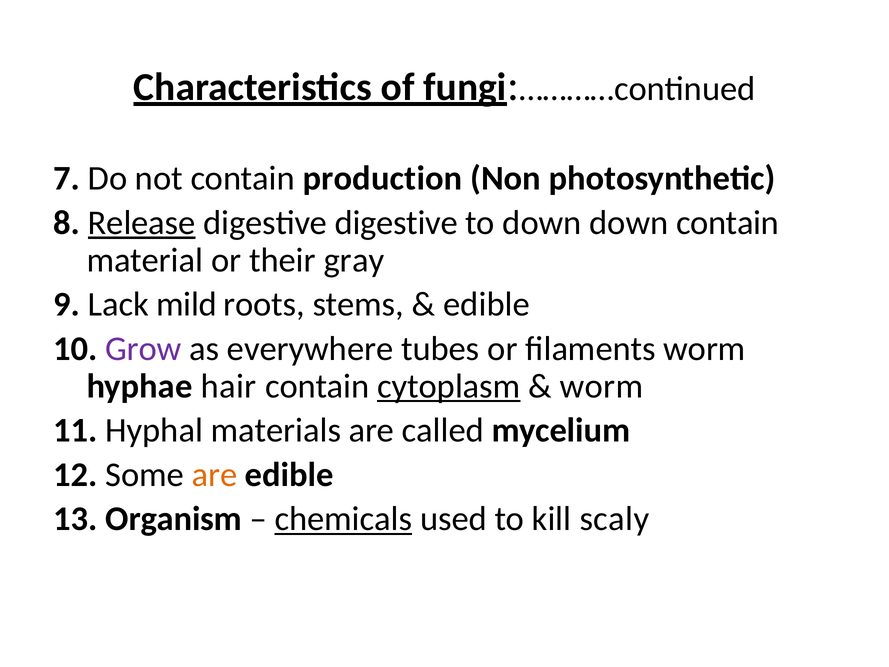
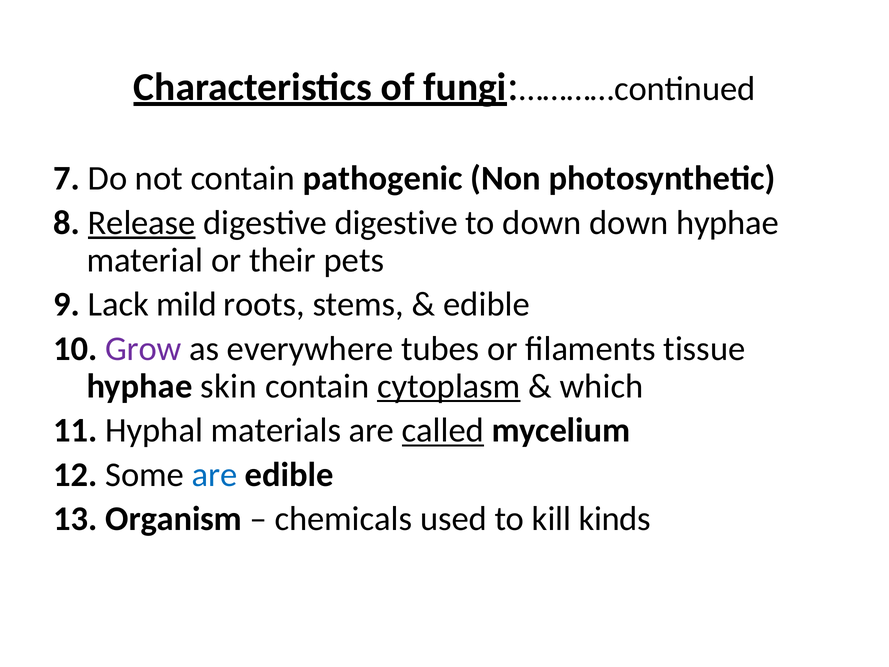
production: production -> pathogenic
down contain: contain -> hyphae
gray: gray -> pets
filaments worm: worm -> tissue
hair: hair -> skin
worm at (601, 386): worm -> which
called underline: none -> present
are at (215, 475) colour: orange -> blue
chemicals underline: present -> none
scaly: scaly -> kinds
